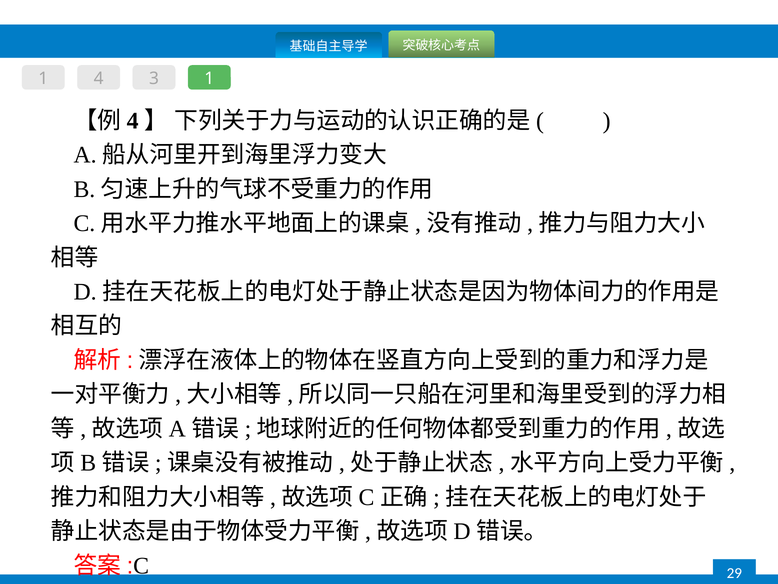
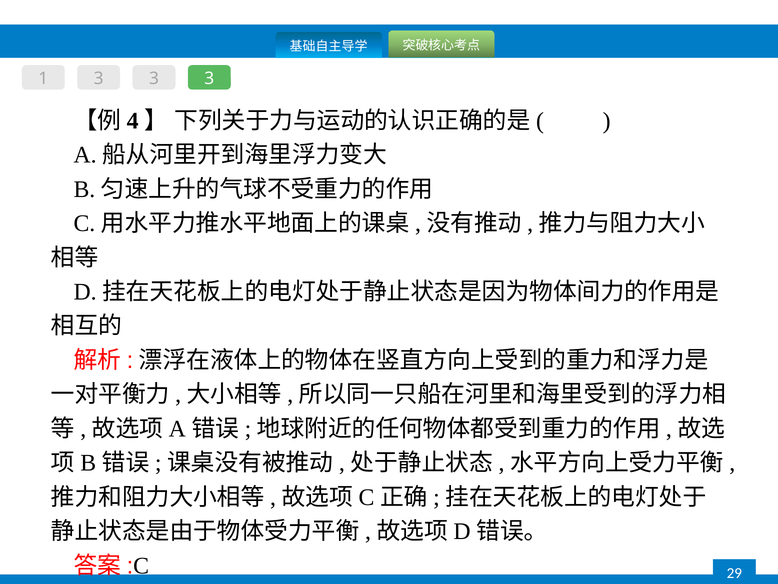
1 4: 4 -> 3
1 at (209, 78): 1 -> 3
